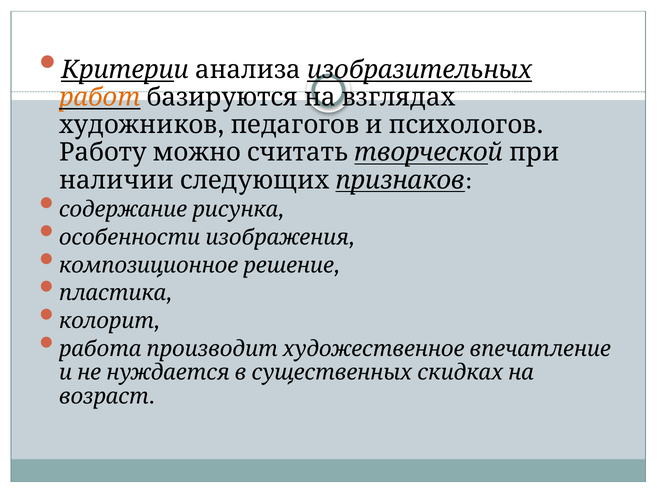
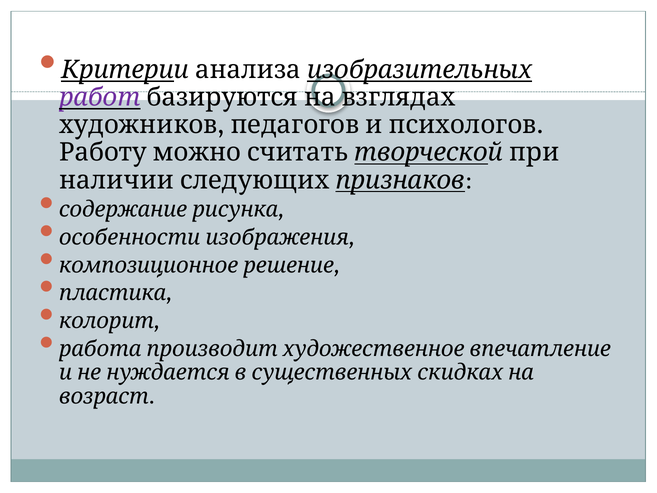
работ colour: orange -> purple
